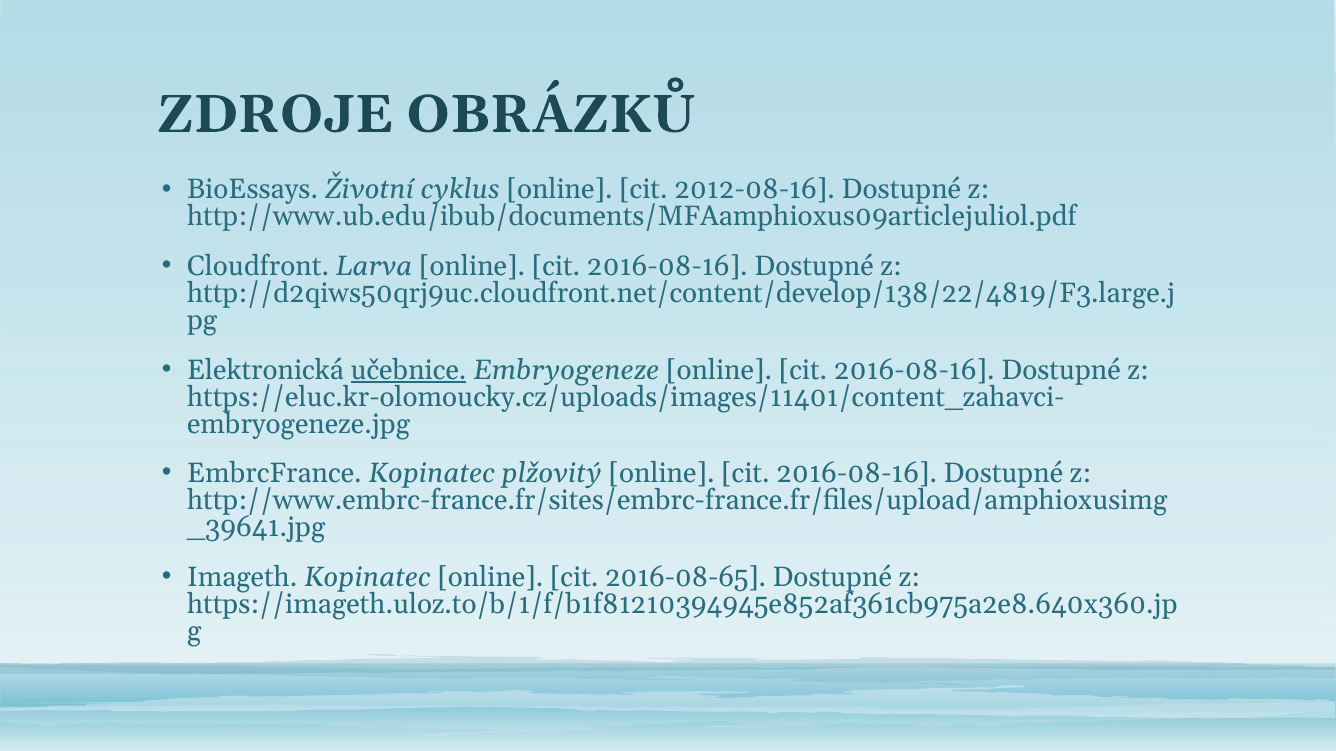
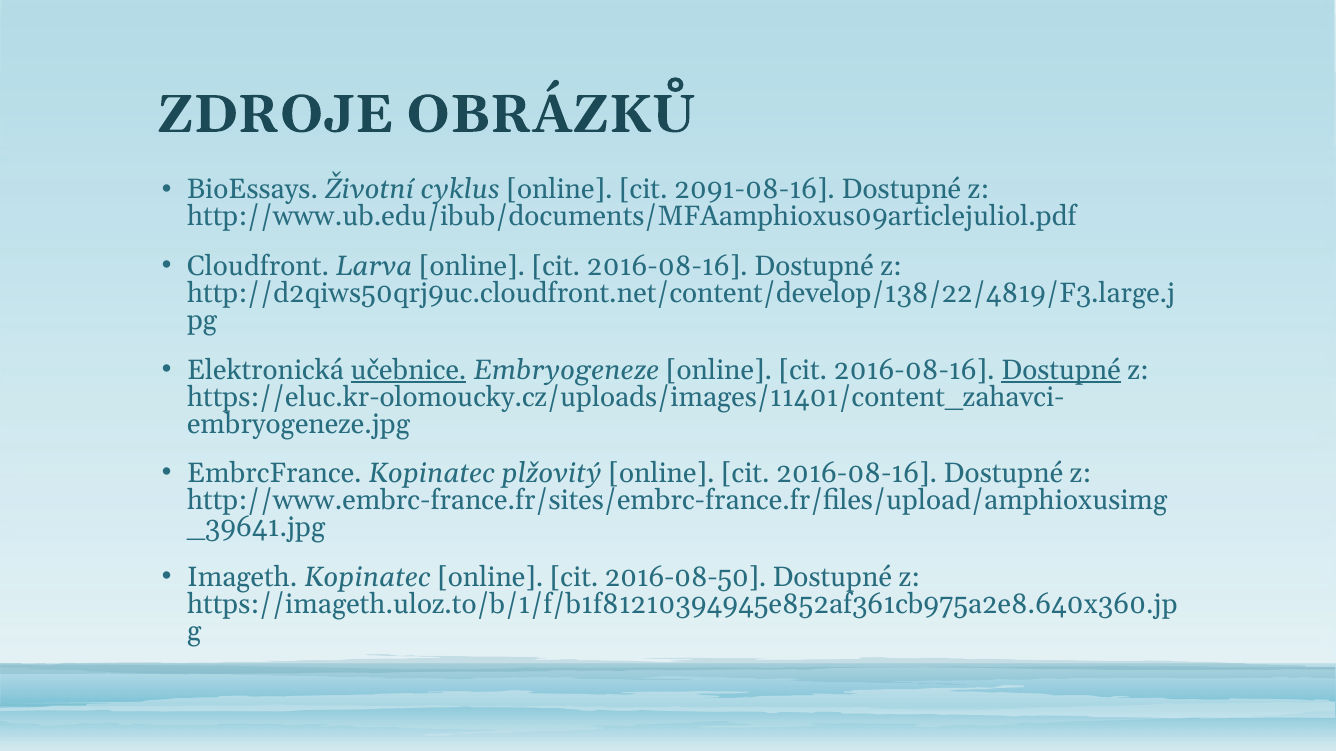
2012-08-16: 2012-08-16 -> 2091-08-16
Dostupné at (1061, 370) underline: none -> present
2016-08-65: 2016-08-65 -> 2016-08-50
